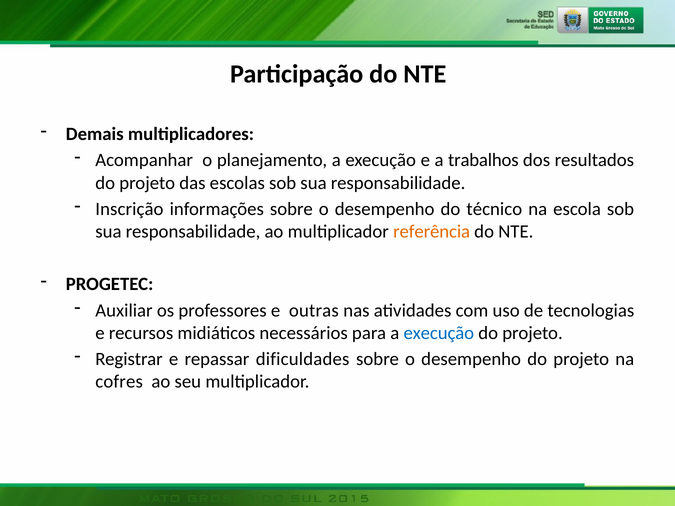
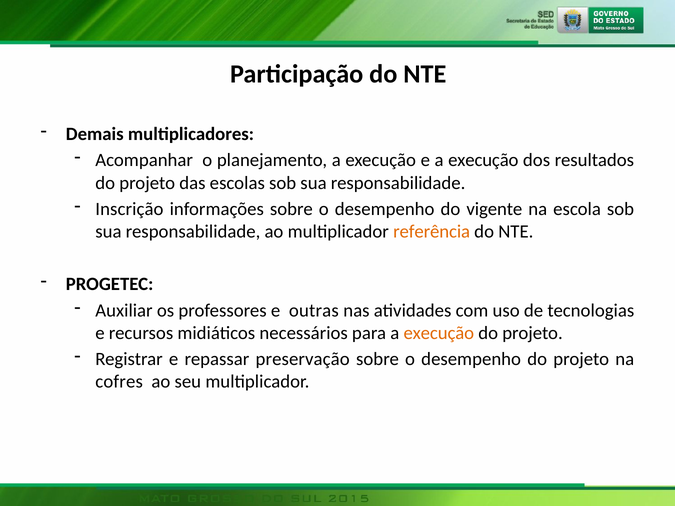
e a trabalhos: trabalhos -> execução
técnico: técnico -> vigente
execução at (439, 333) colour: blue -> orange
dificuldades: dificuldades -> preservação
